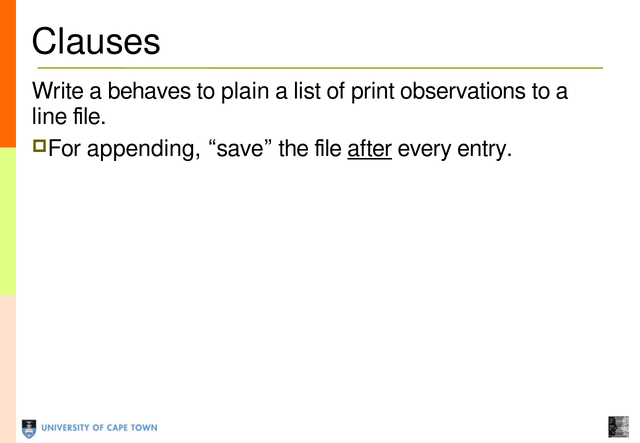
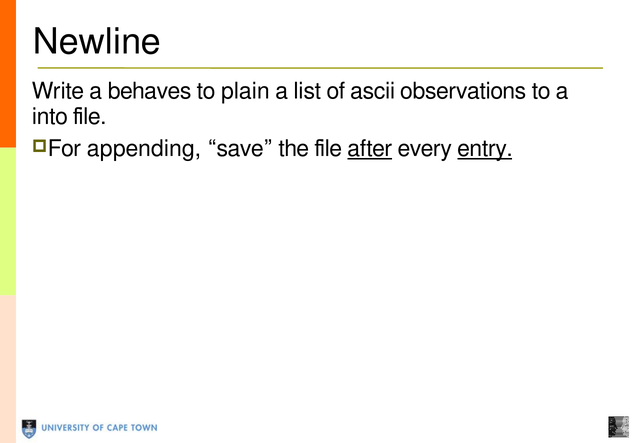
Clauses: Clauses -> Newline
print: print -> ascii
line: line -> into
entry underline: none -> present
